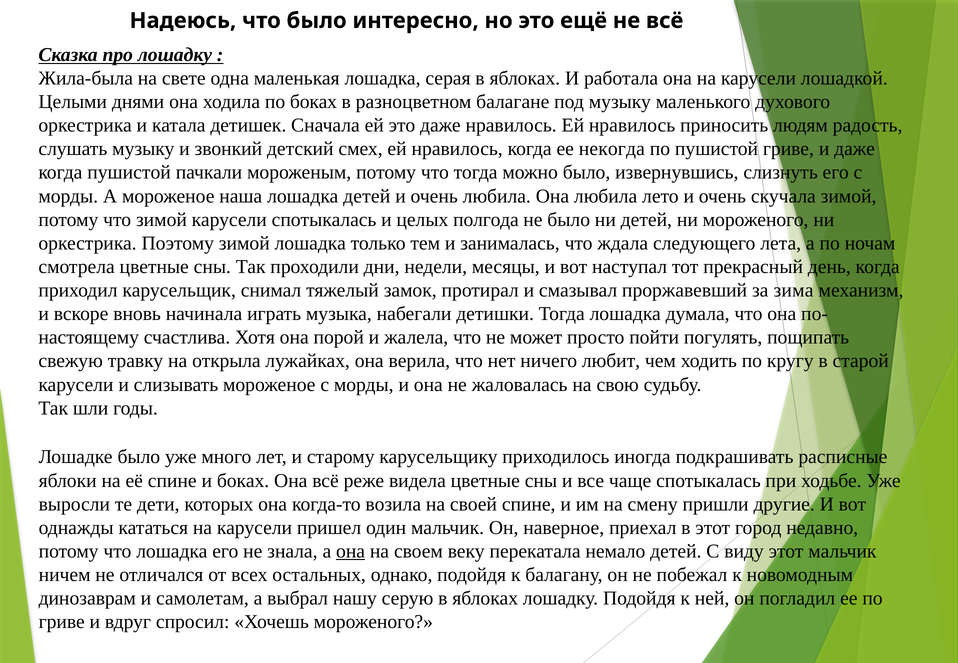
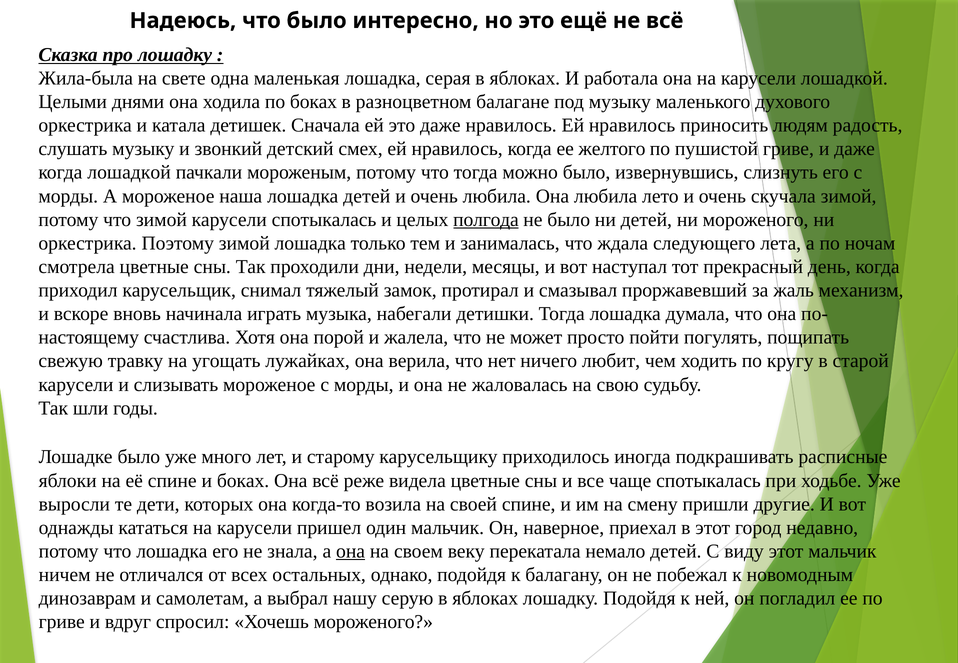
некогда: некогда -> желтого
когда пушистой: пушистой -> лошадкой
полгода underline: none -> present
зима: зима -> жаль
открыла: открыла -> угощать
